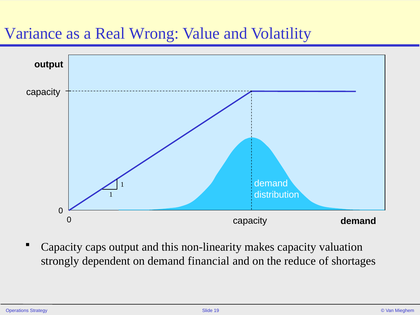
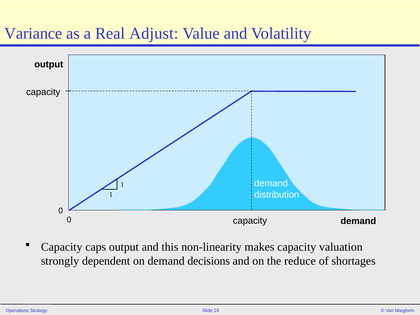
Wrong: Wrong -> Adjust
financial: financial -> decisions
